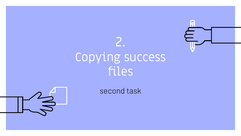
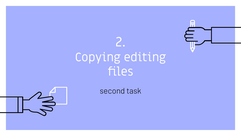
success: success -> editing
